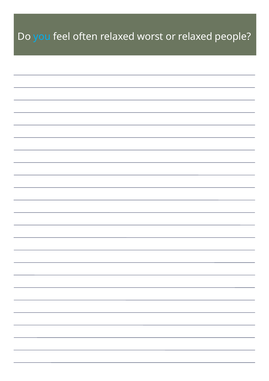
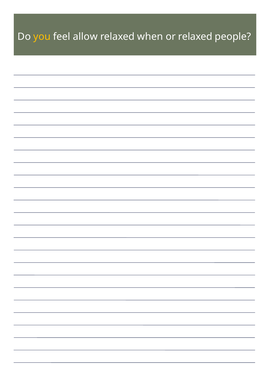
you colour: light blue -> yellow
often: often -> allow
worst: worst -> when
